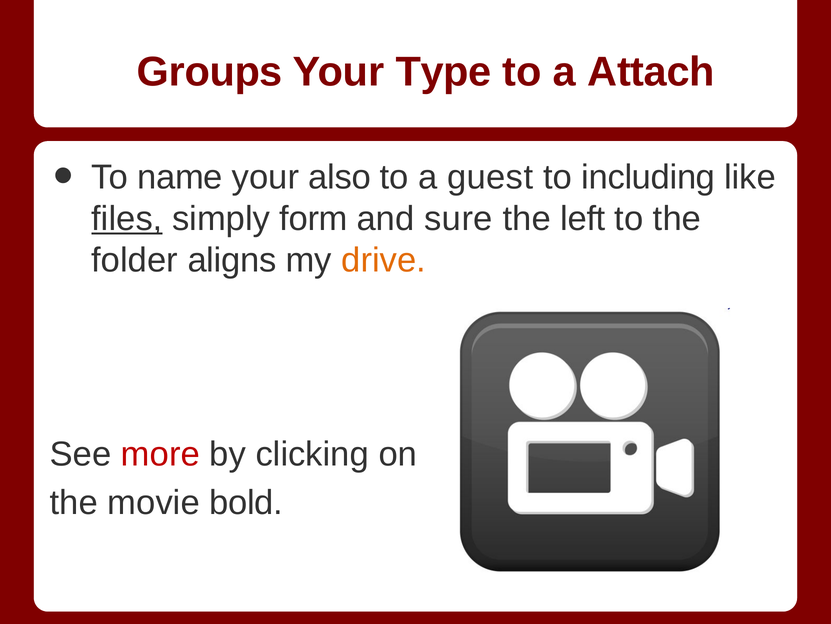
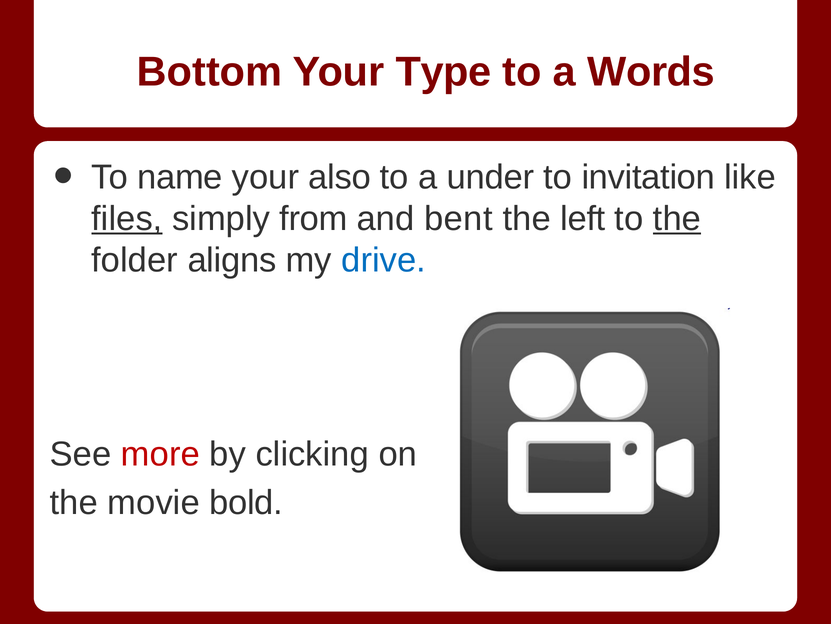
Groups: Groups -> Bottom
Attach: Attach -> Words
guest: guest -> under
including: including -> invitation
form: form -> from
sure: sure -> bent
the at (677, 218) underline: none -> present
drive colour: orange -> blue
